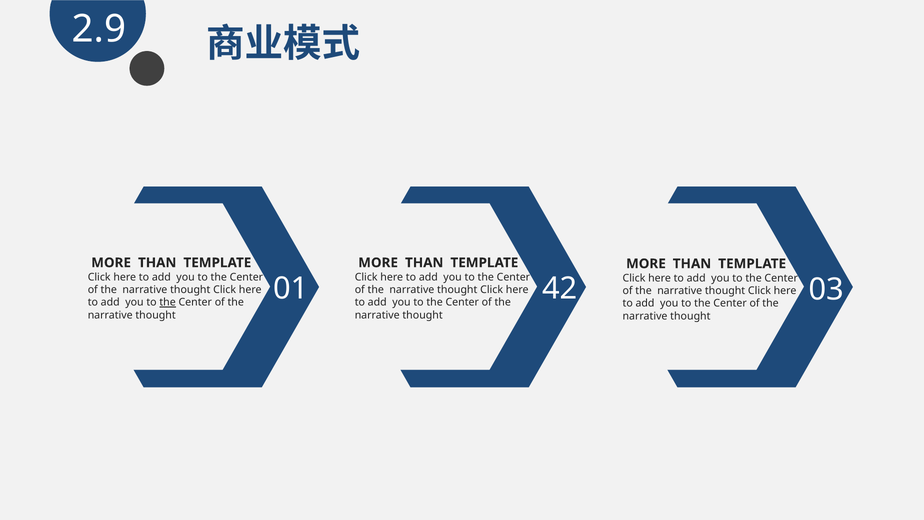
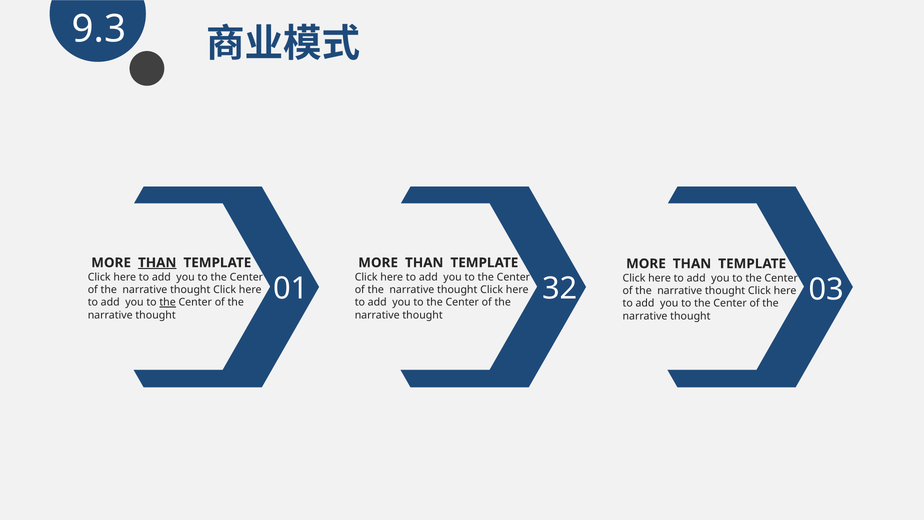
2.9: 2.9 -> 9.3
THAN at (157, 263) underline: none -> present
42: 42 -> 32
